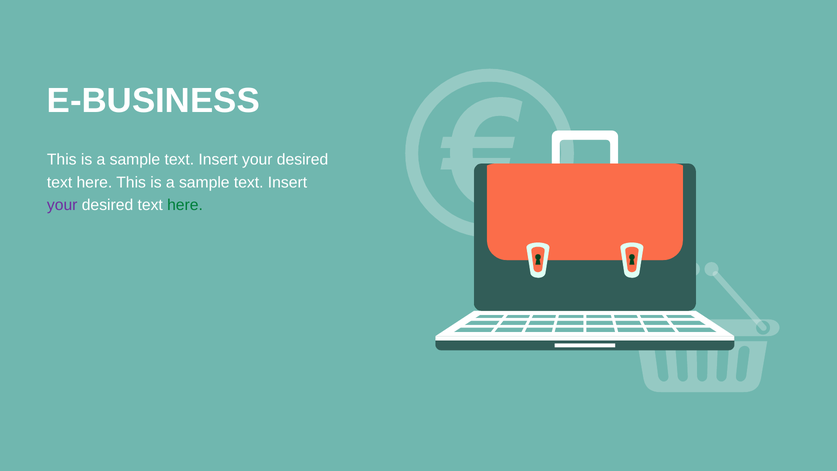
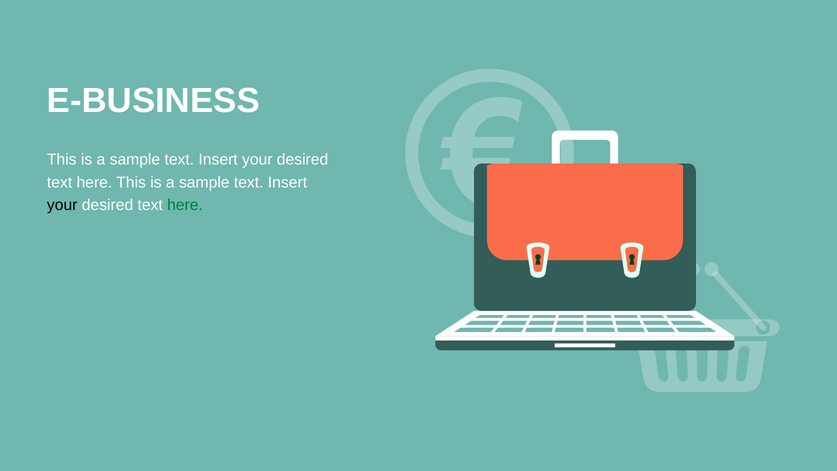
your at (62, 205) colour: purple -> black
